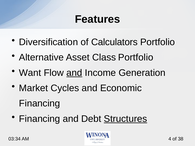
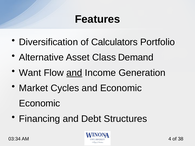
Class Portfolio: Portfolio -> Demand
Financing at (40, 104): Financing -> Economic
Structures underline: present -> none
